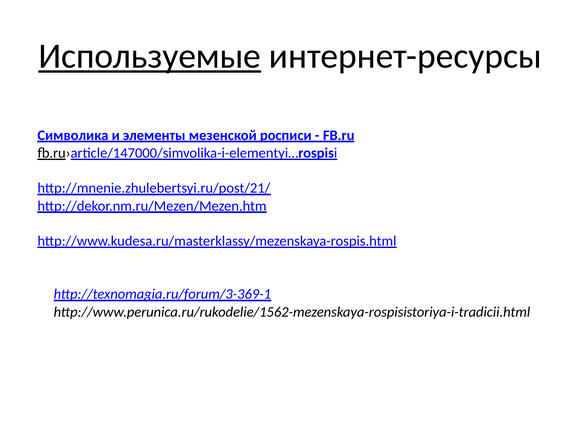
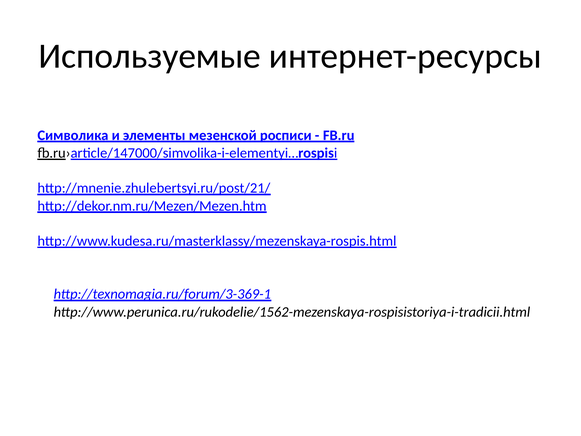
Используемые underline: present -> none
